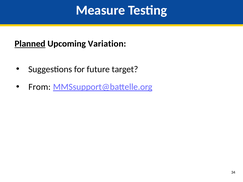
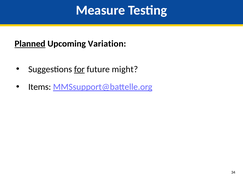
for underline: none -> present
target: target -> might
From: From -> Items
